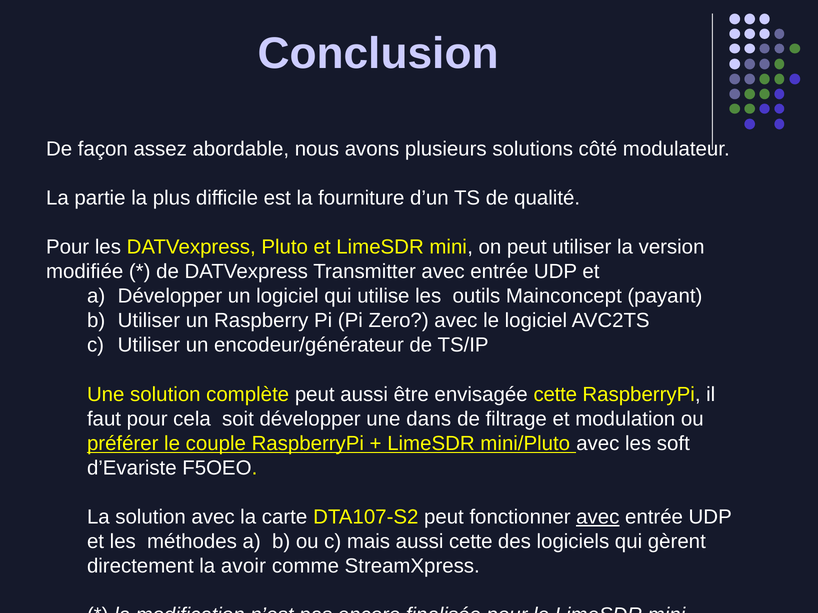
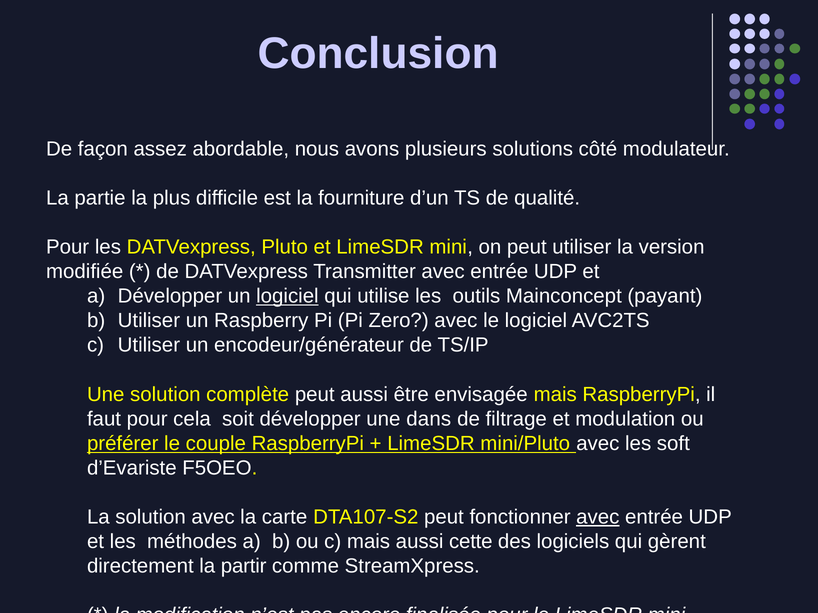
logiciel at (287, 296) underline: none -> present
envisagée cette: cette -> mais
avoir: avoir -> partir
